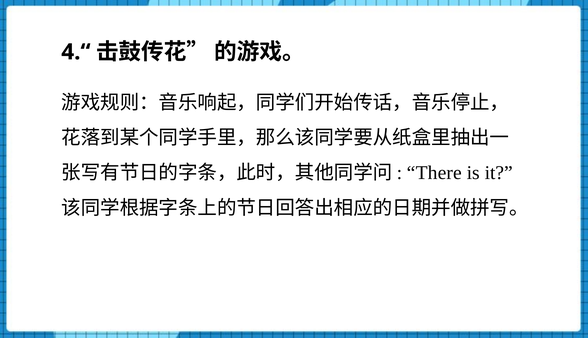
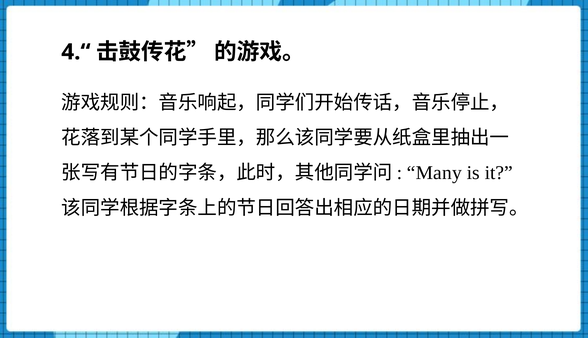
There: There -> Many
